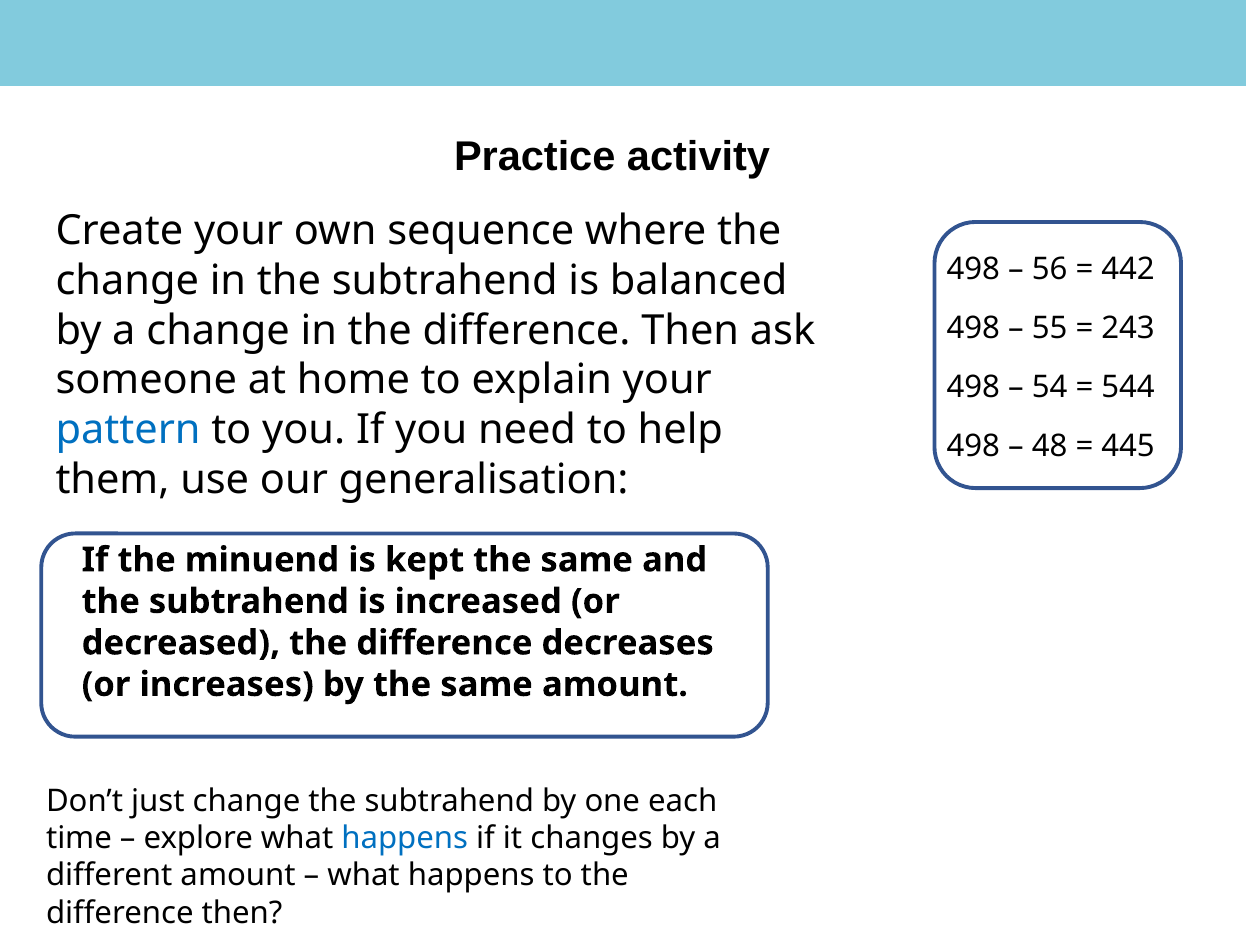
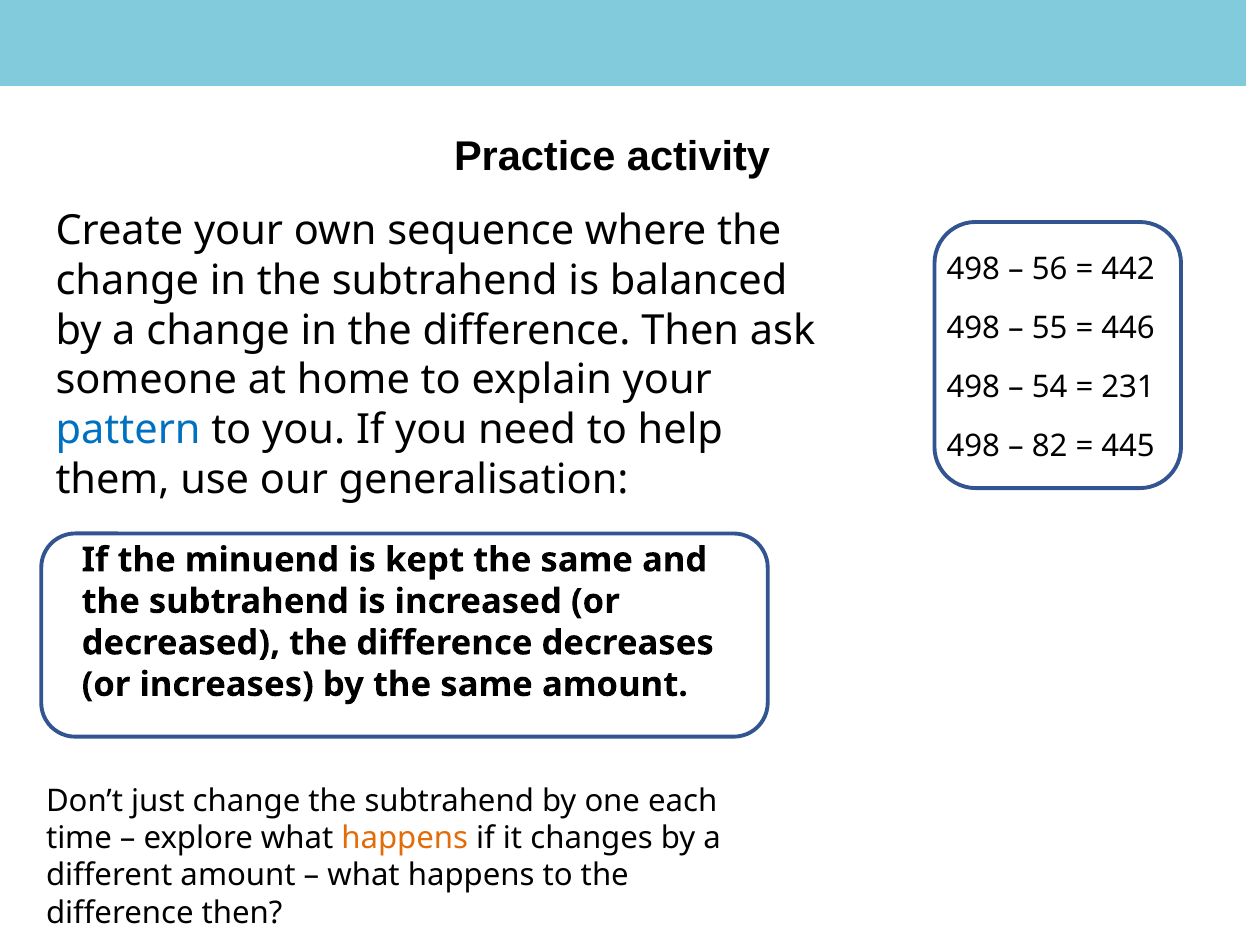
243: 243 -> 446
544: 544 -> 231
48: 48 -> 82
happens at (405, 839) colour: blue -> orange
